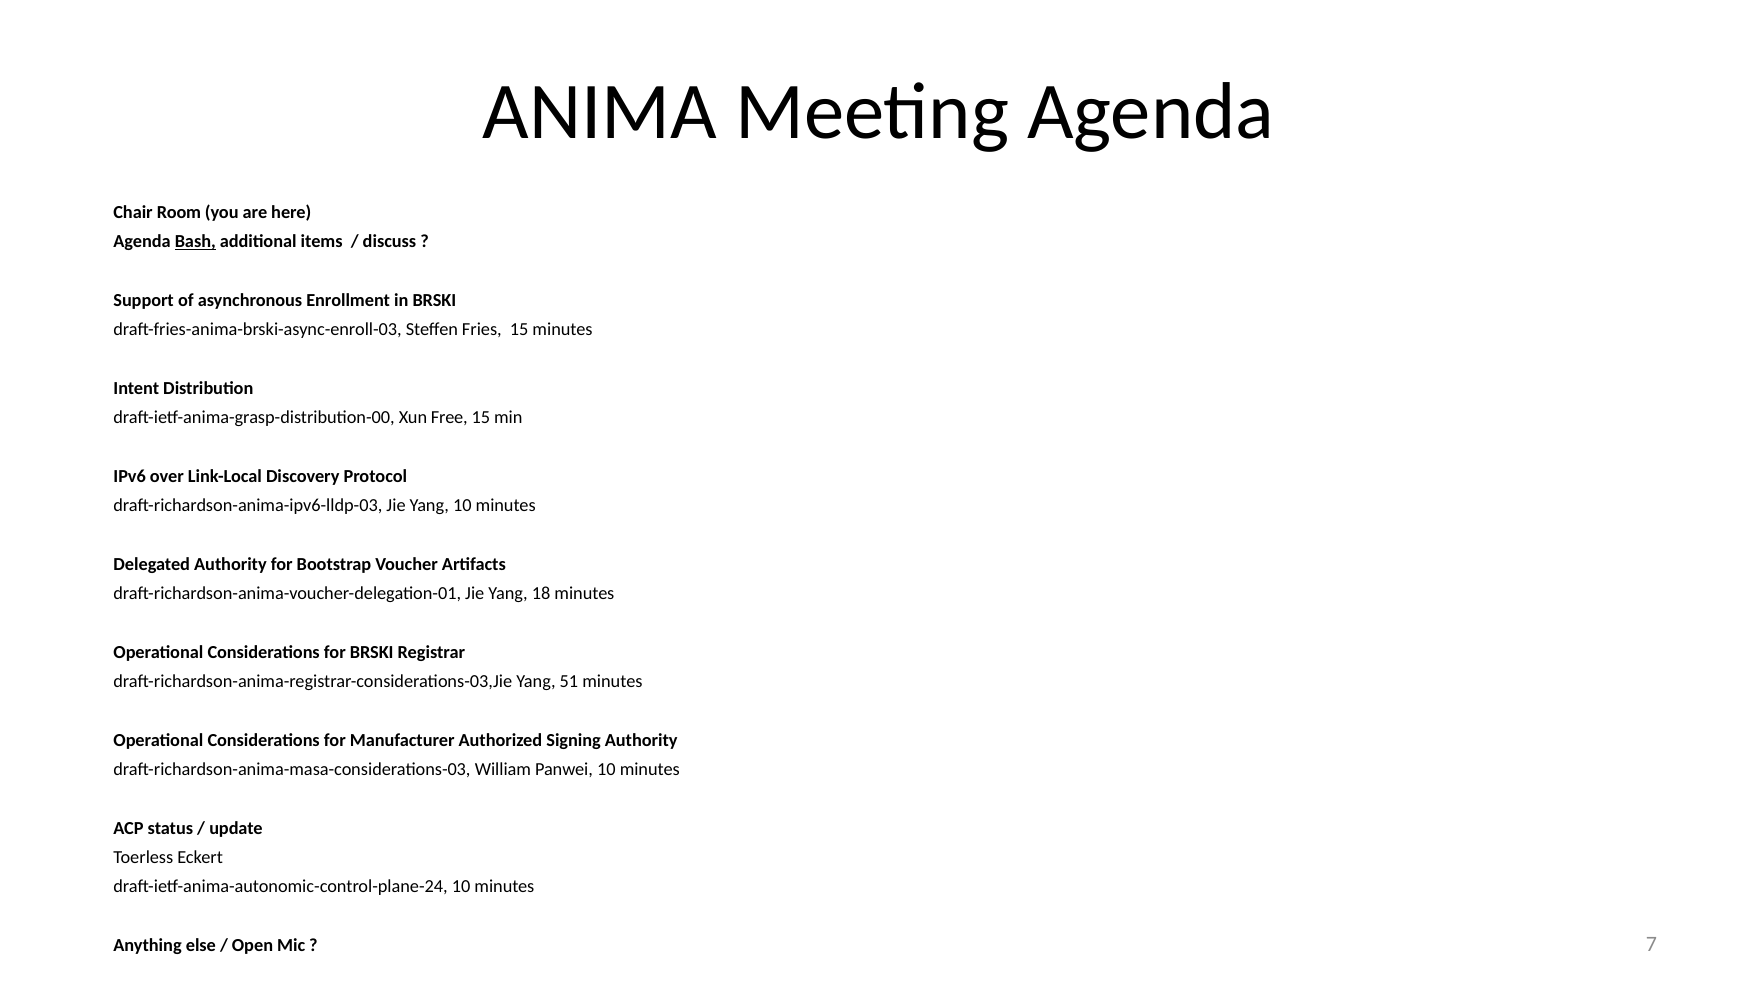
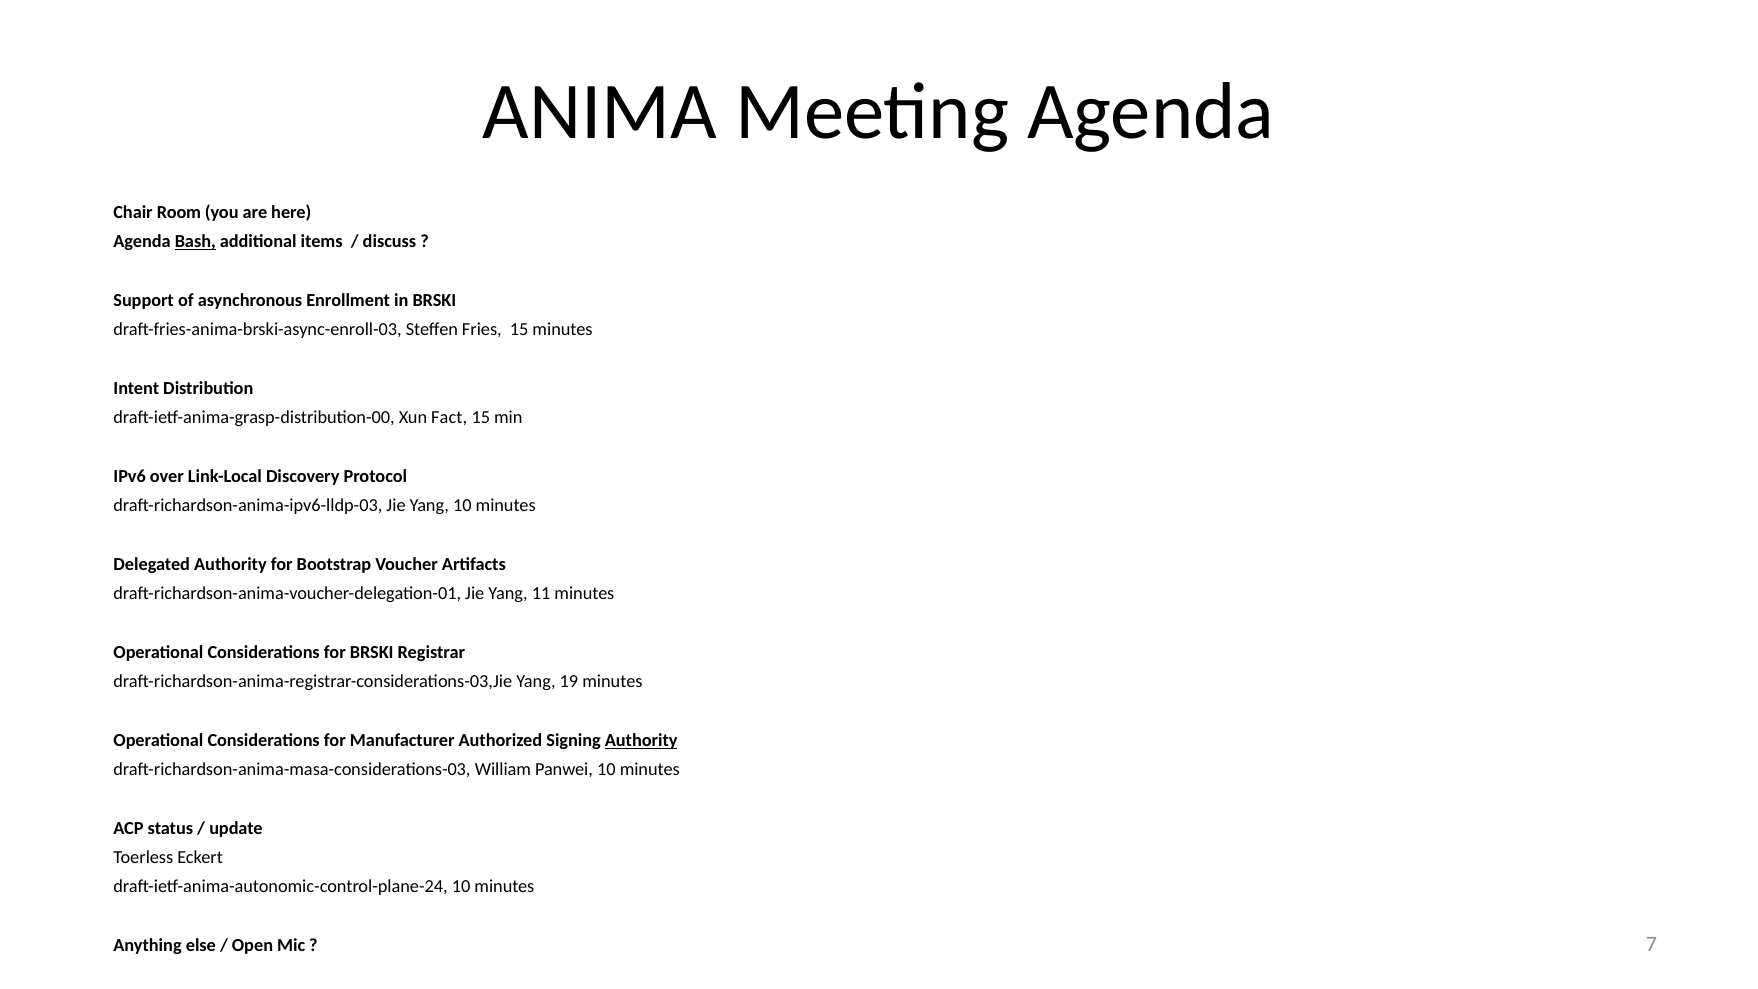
Free: Free -> Fact
18: 18 -> 11
51: 51 -> 19
Authority at (641, 740) underline: none -> present
